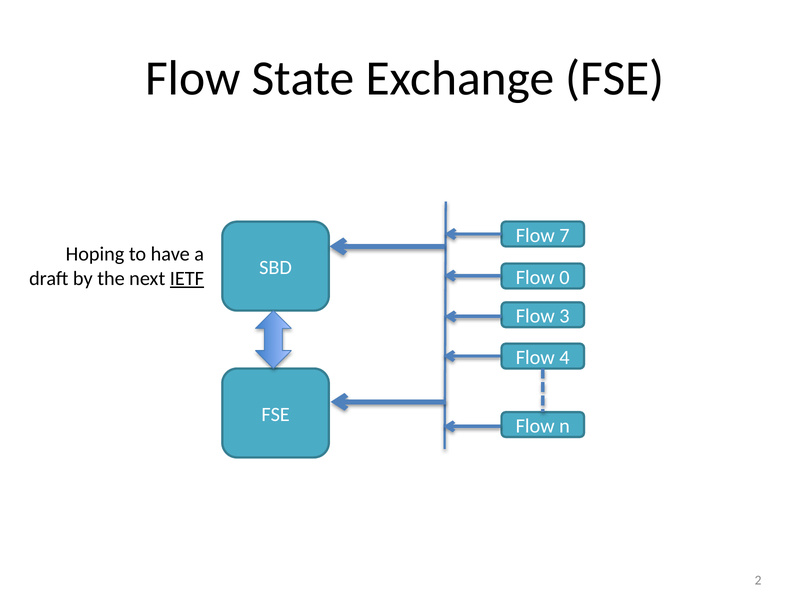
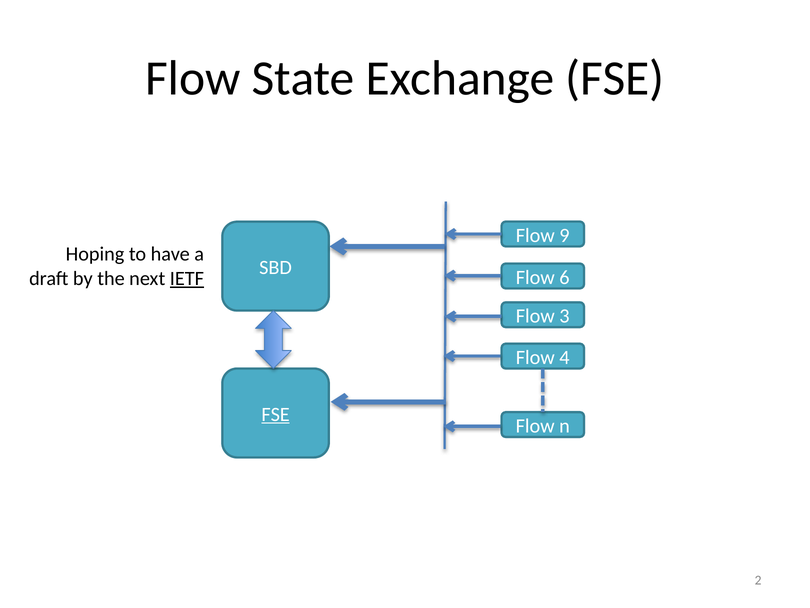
7: 7 -> 9
0: 0 -> 6
FSE at (276, 414) underline: none -> present
